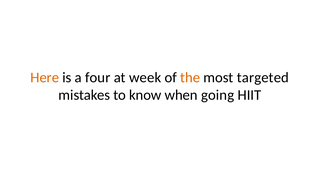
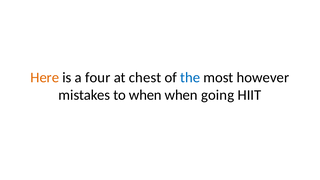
week: week -> chest
the colour: orange -> blue
targeted: targeted -> however
to know: know -> when
